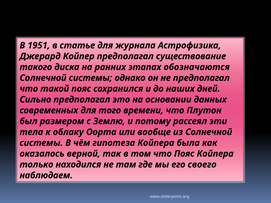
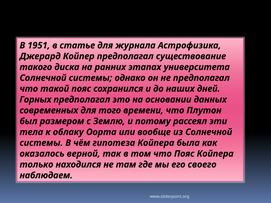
обозначаются: обозначаются -> университета
Сильно: Сильно -> Горных
